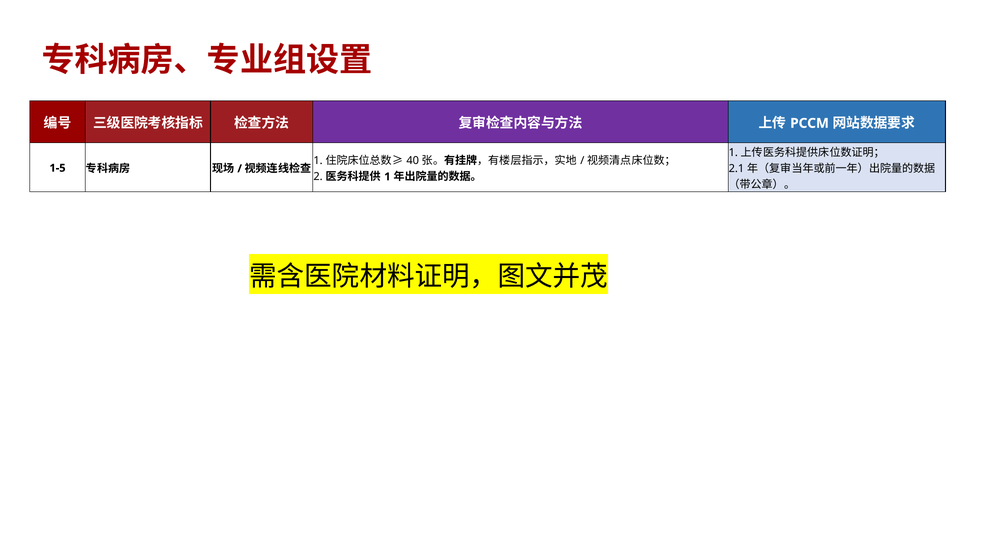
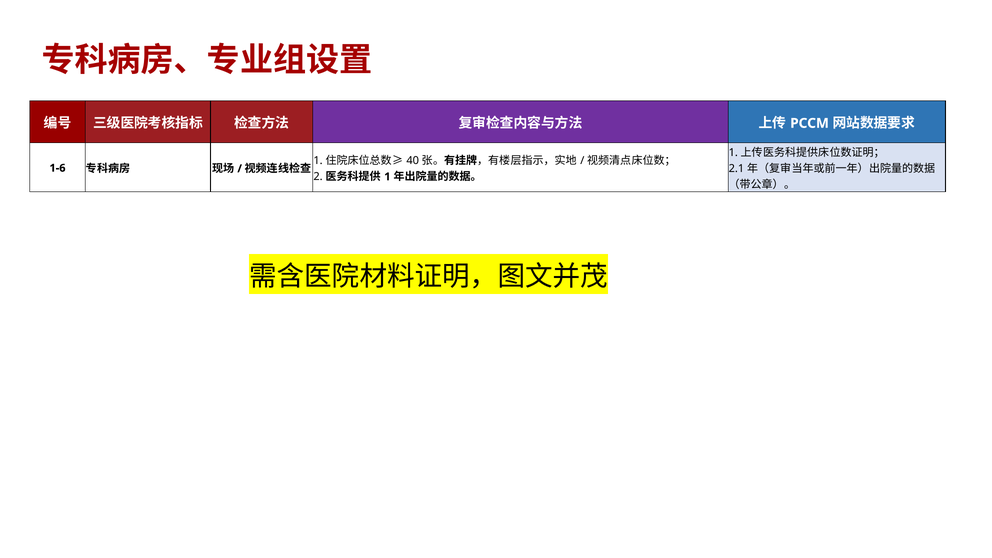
1-5: 1-5 -> 1-6
